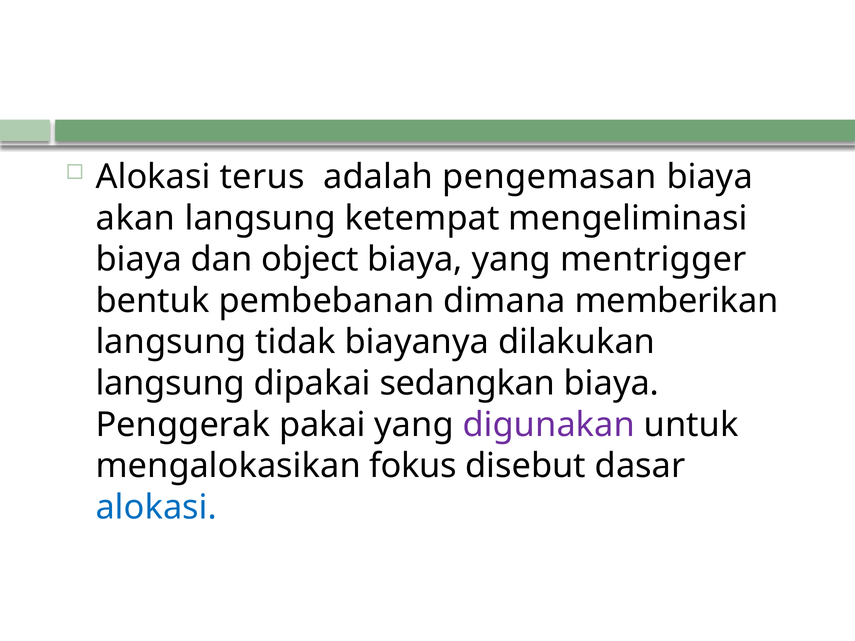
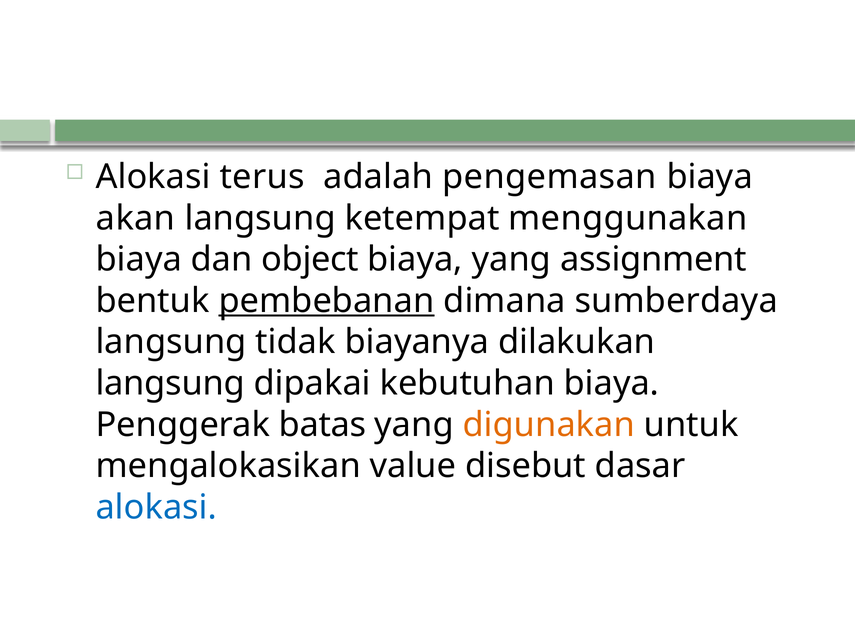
mengeliminasi: mengeliminasi -> menggunakan
mentrigger: mentrigger -> assignment
pembebanan underline: none -> present
memberikan: memberikan -> sumberdaya
sedangkan: sedangkan -> kebutuhan
pakai: pakai -> batas
digunakan colour: purple -> orange
fokus: fokus -> value
